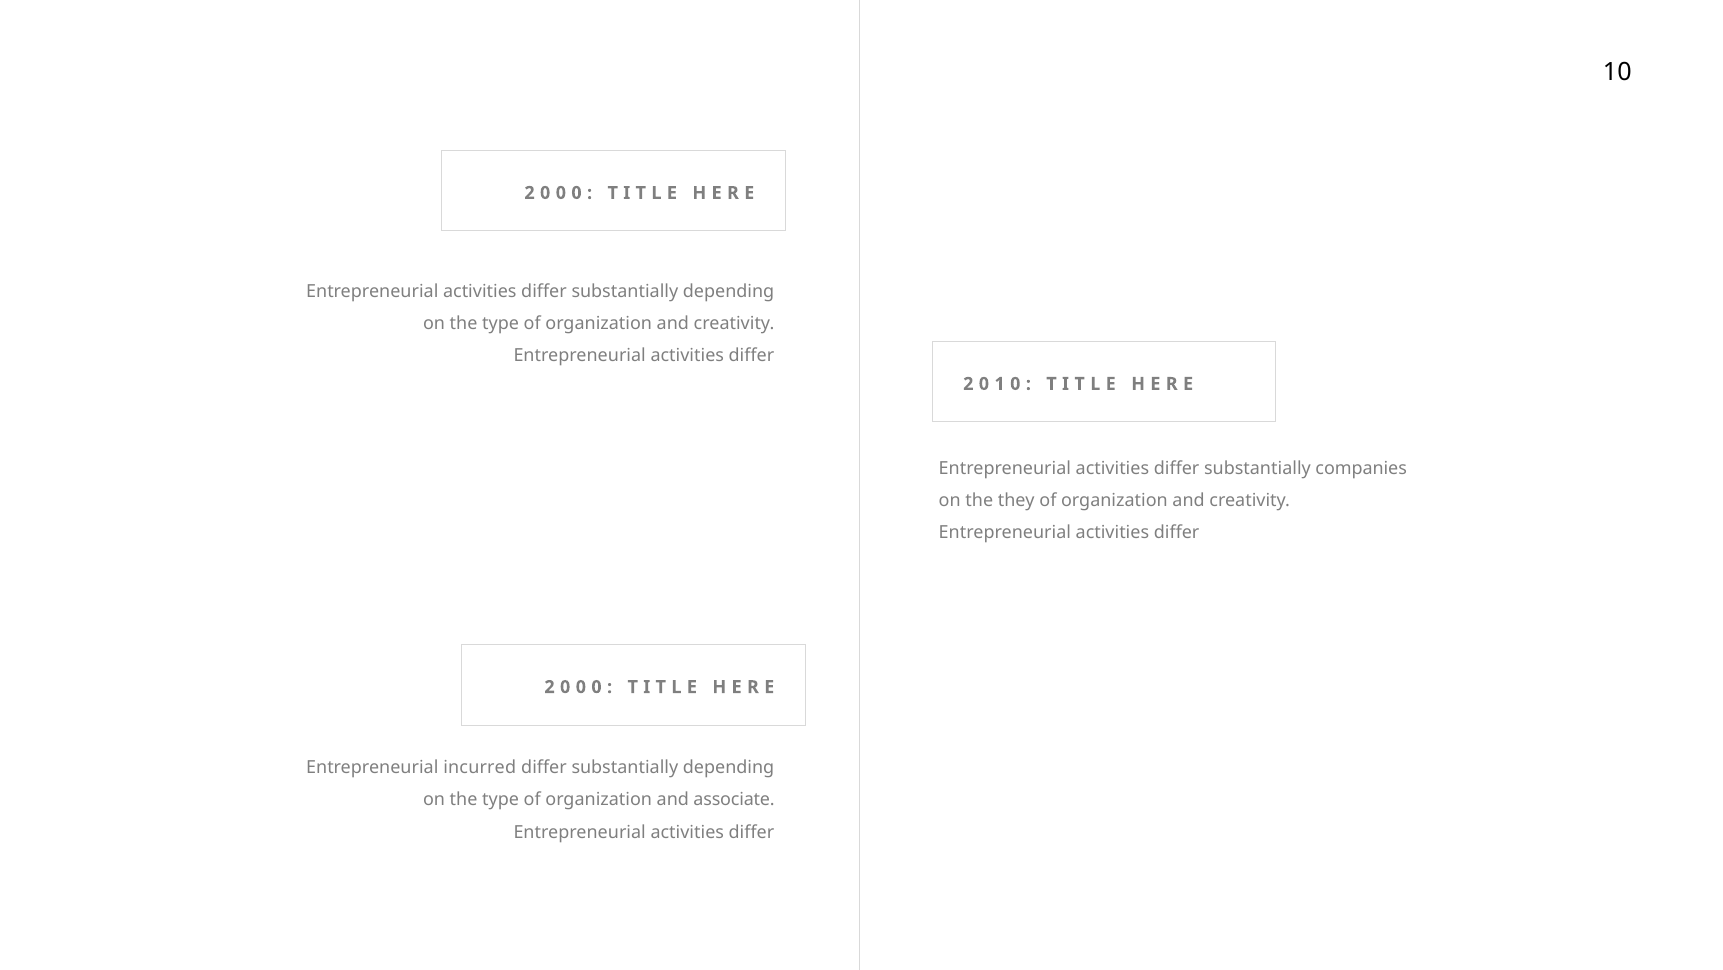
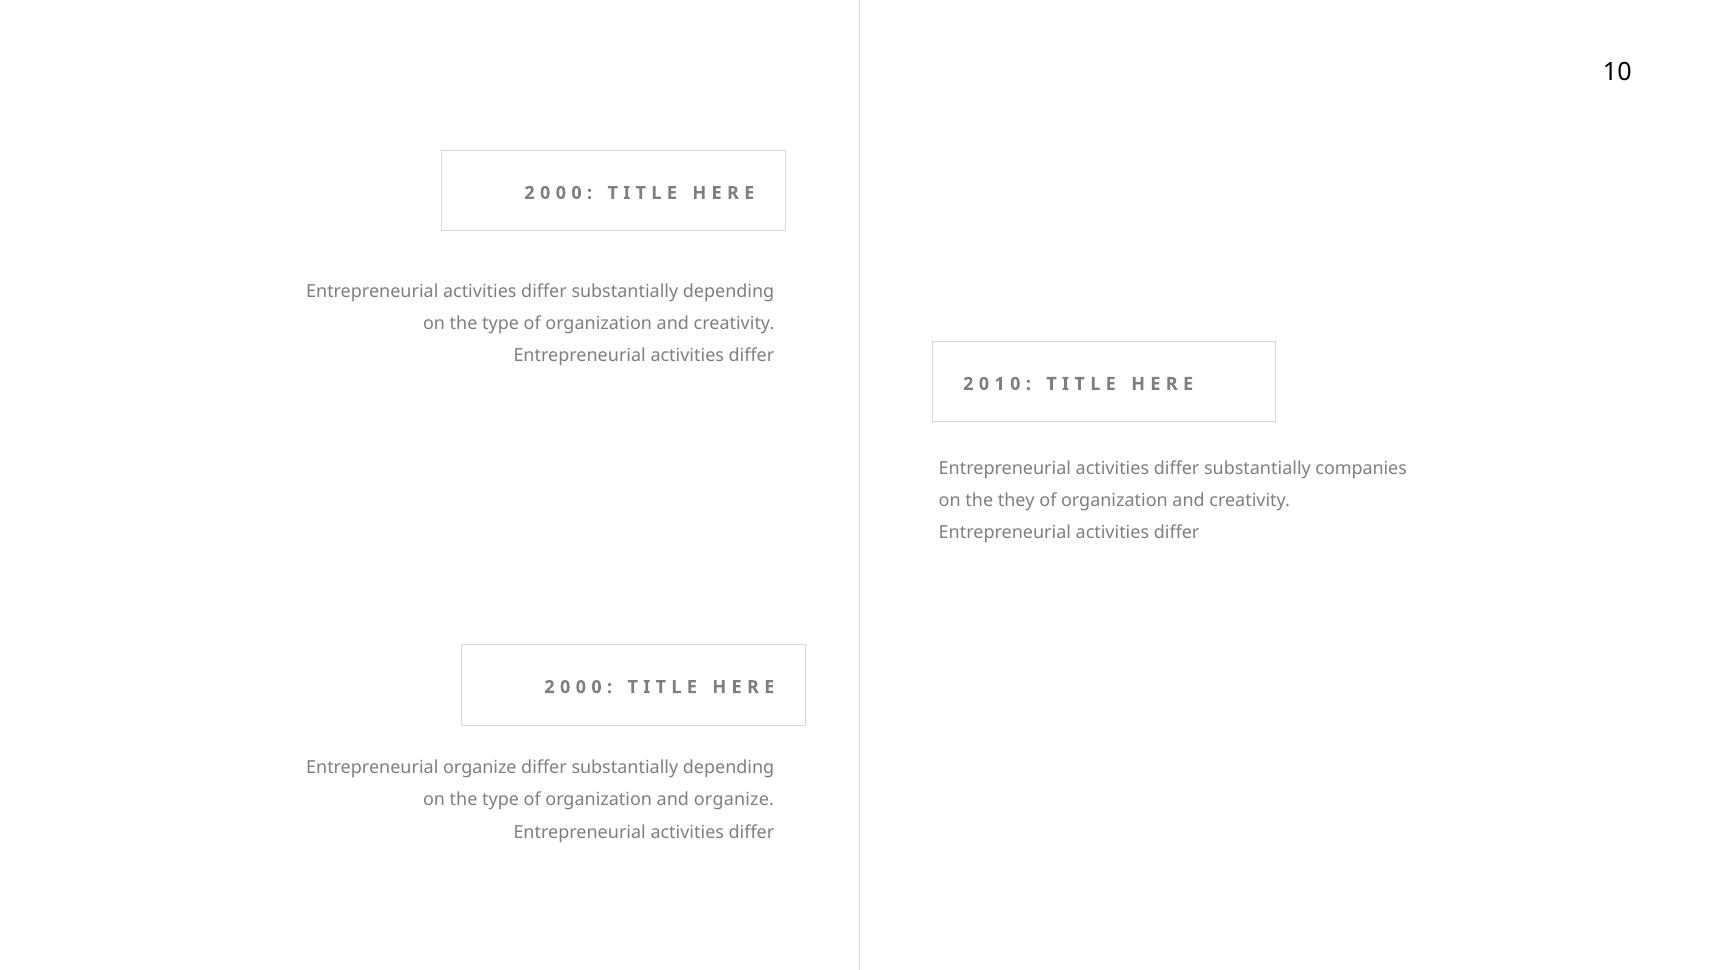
Entrepreneurial incurred: incurred -> organize
and associate: associate -> organize
